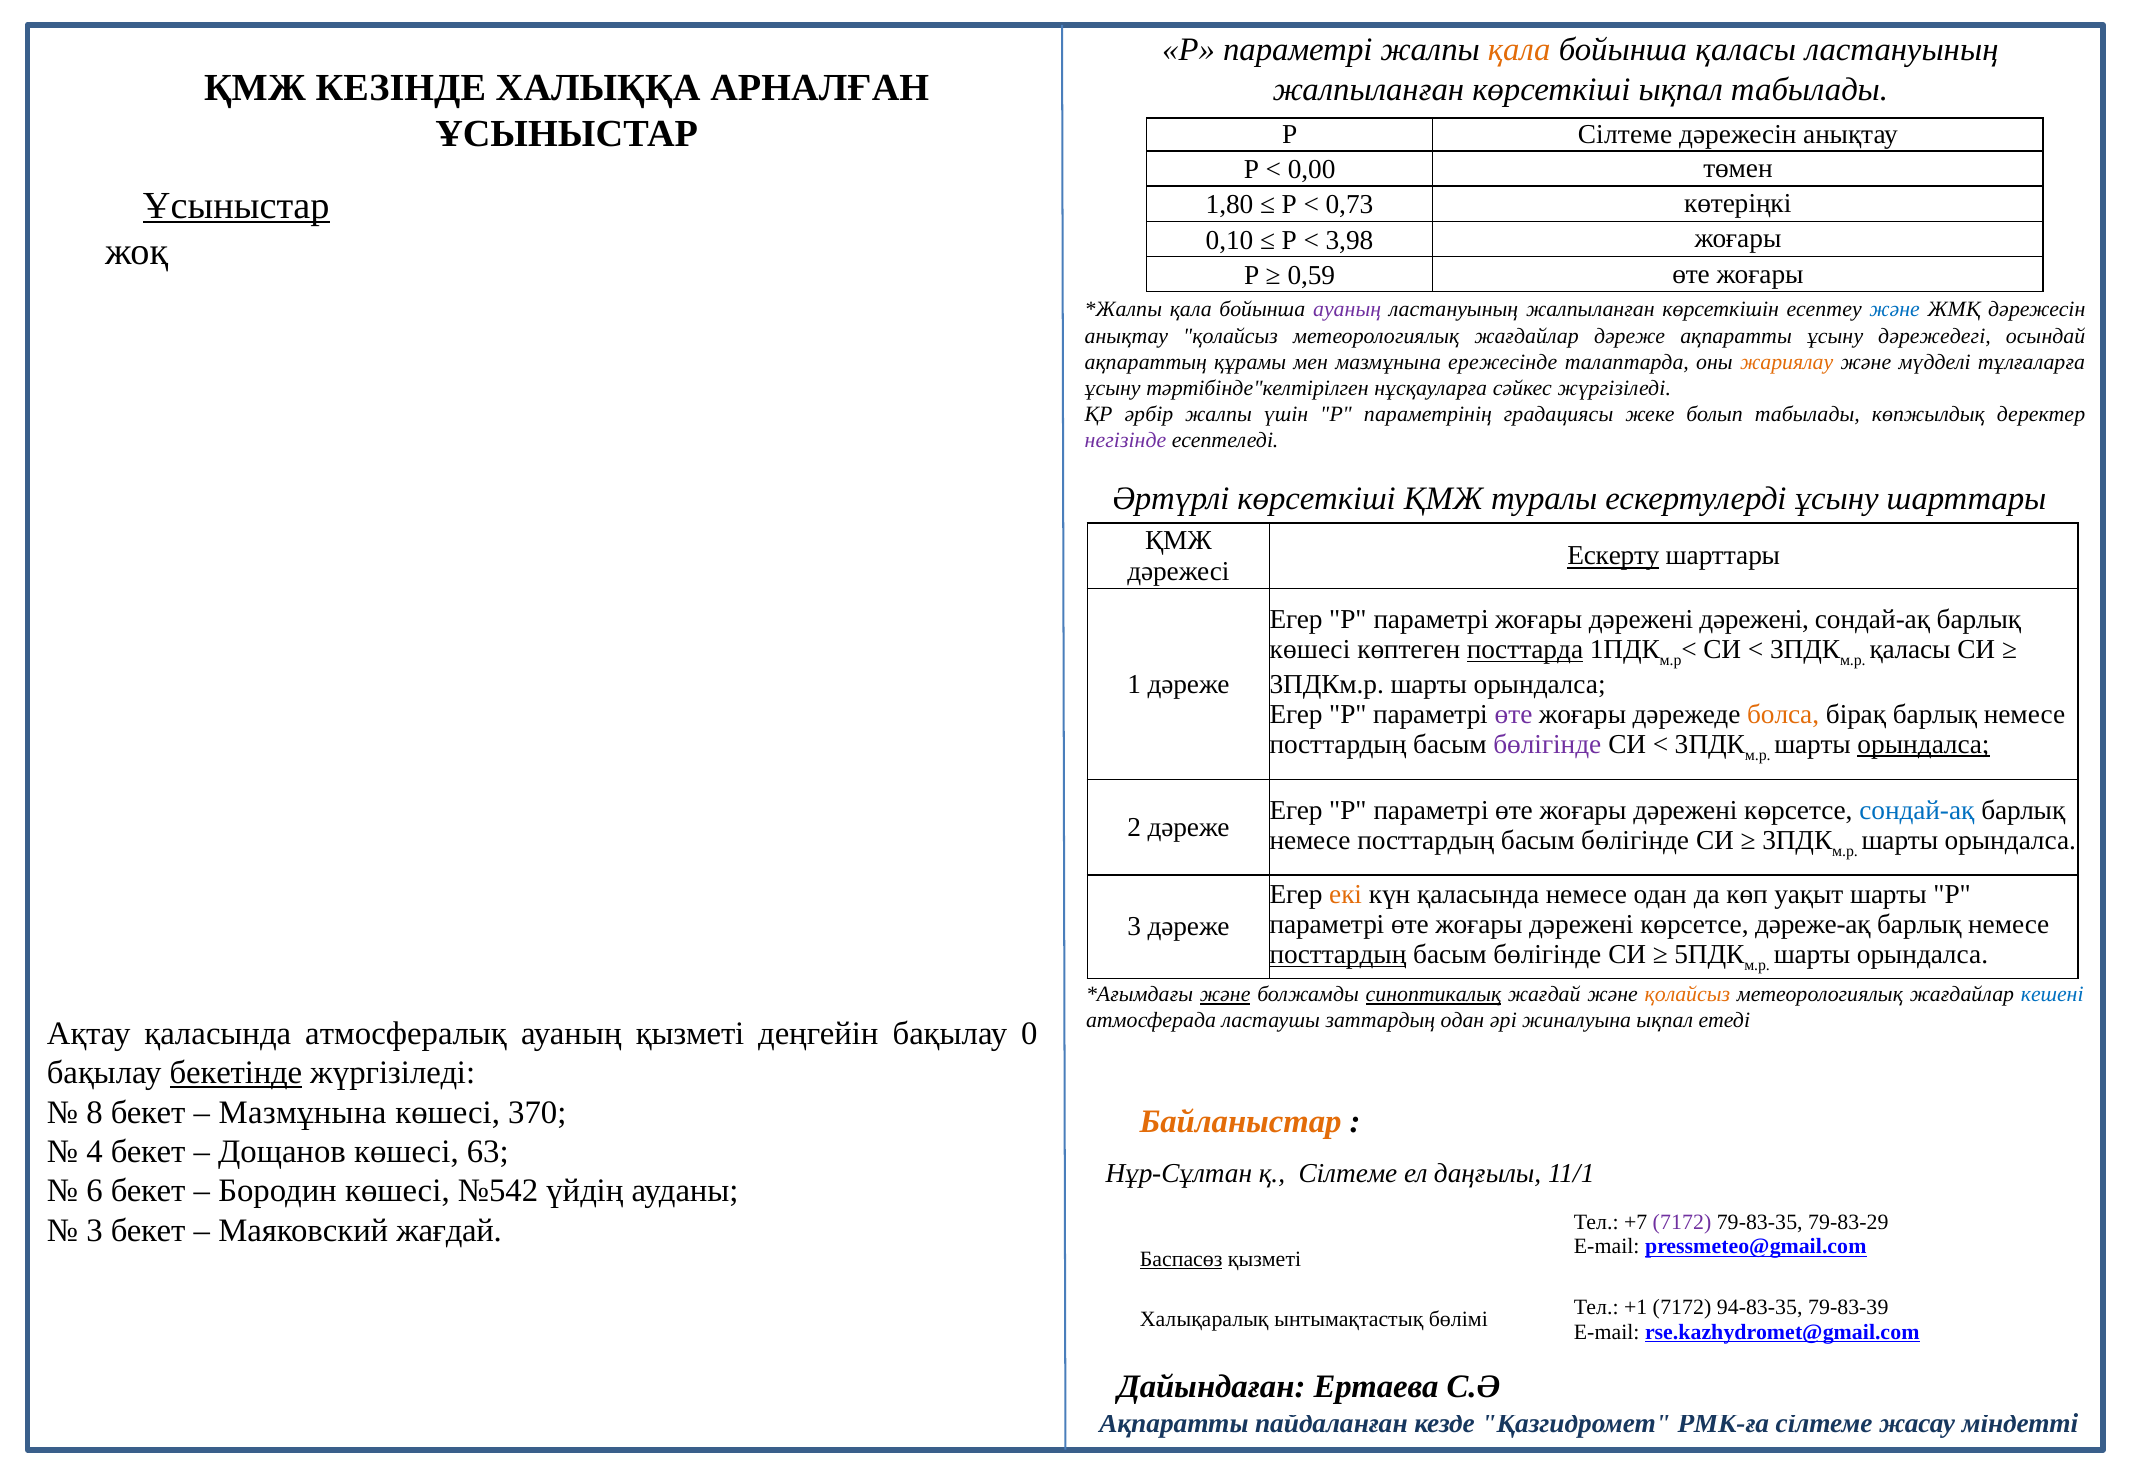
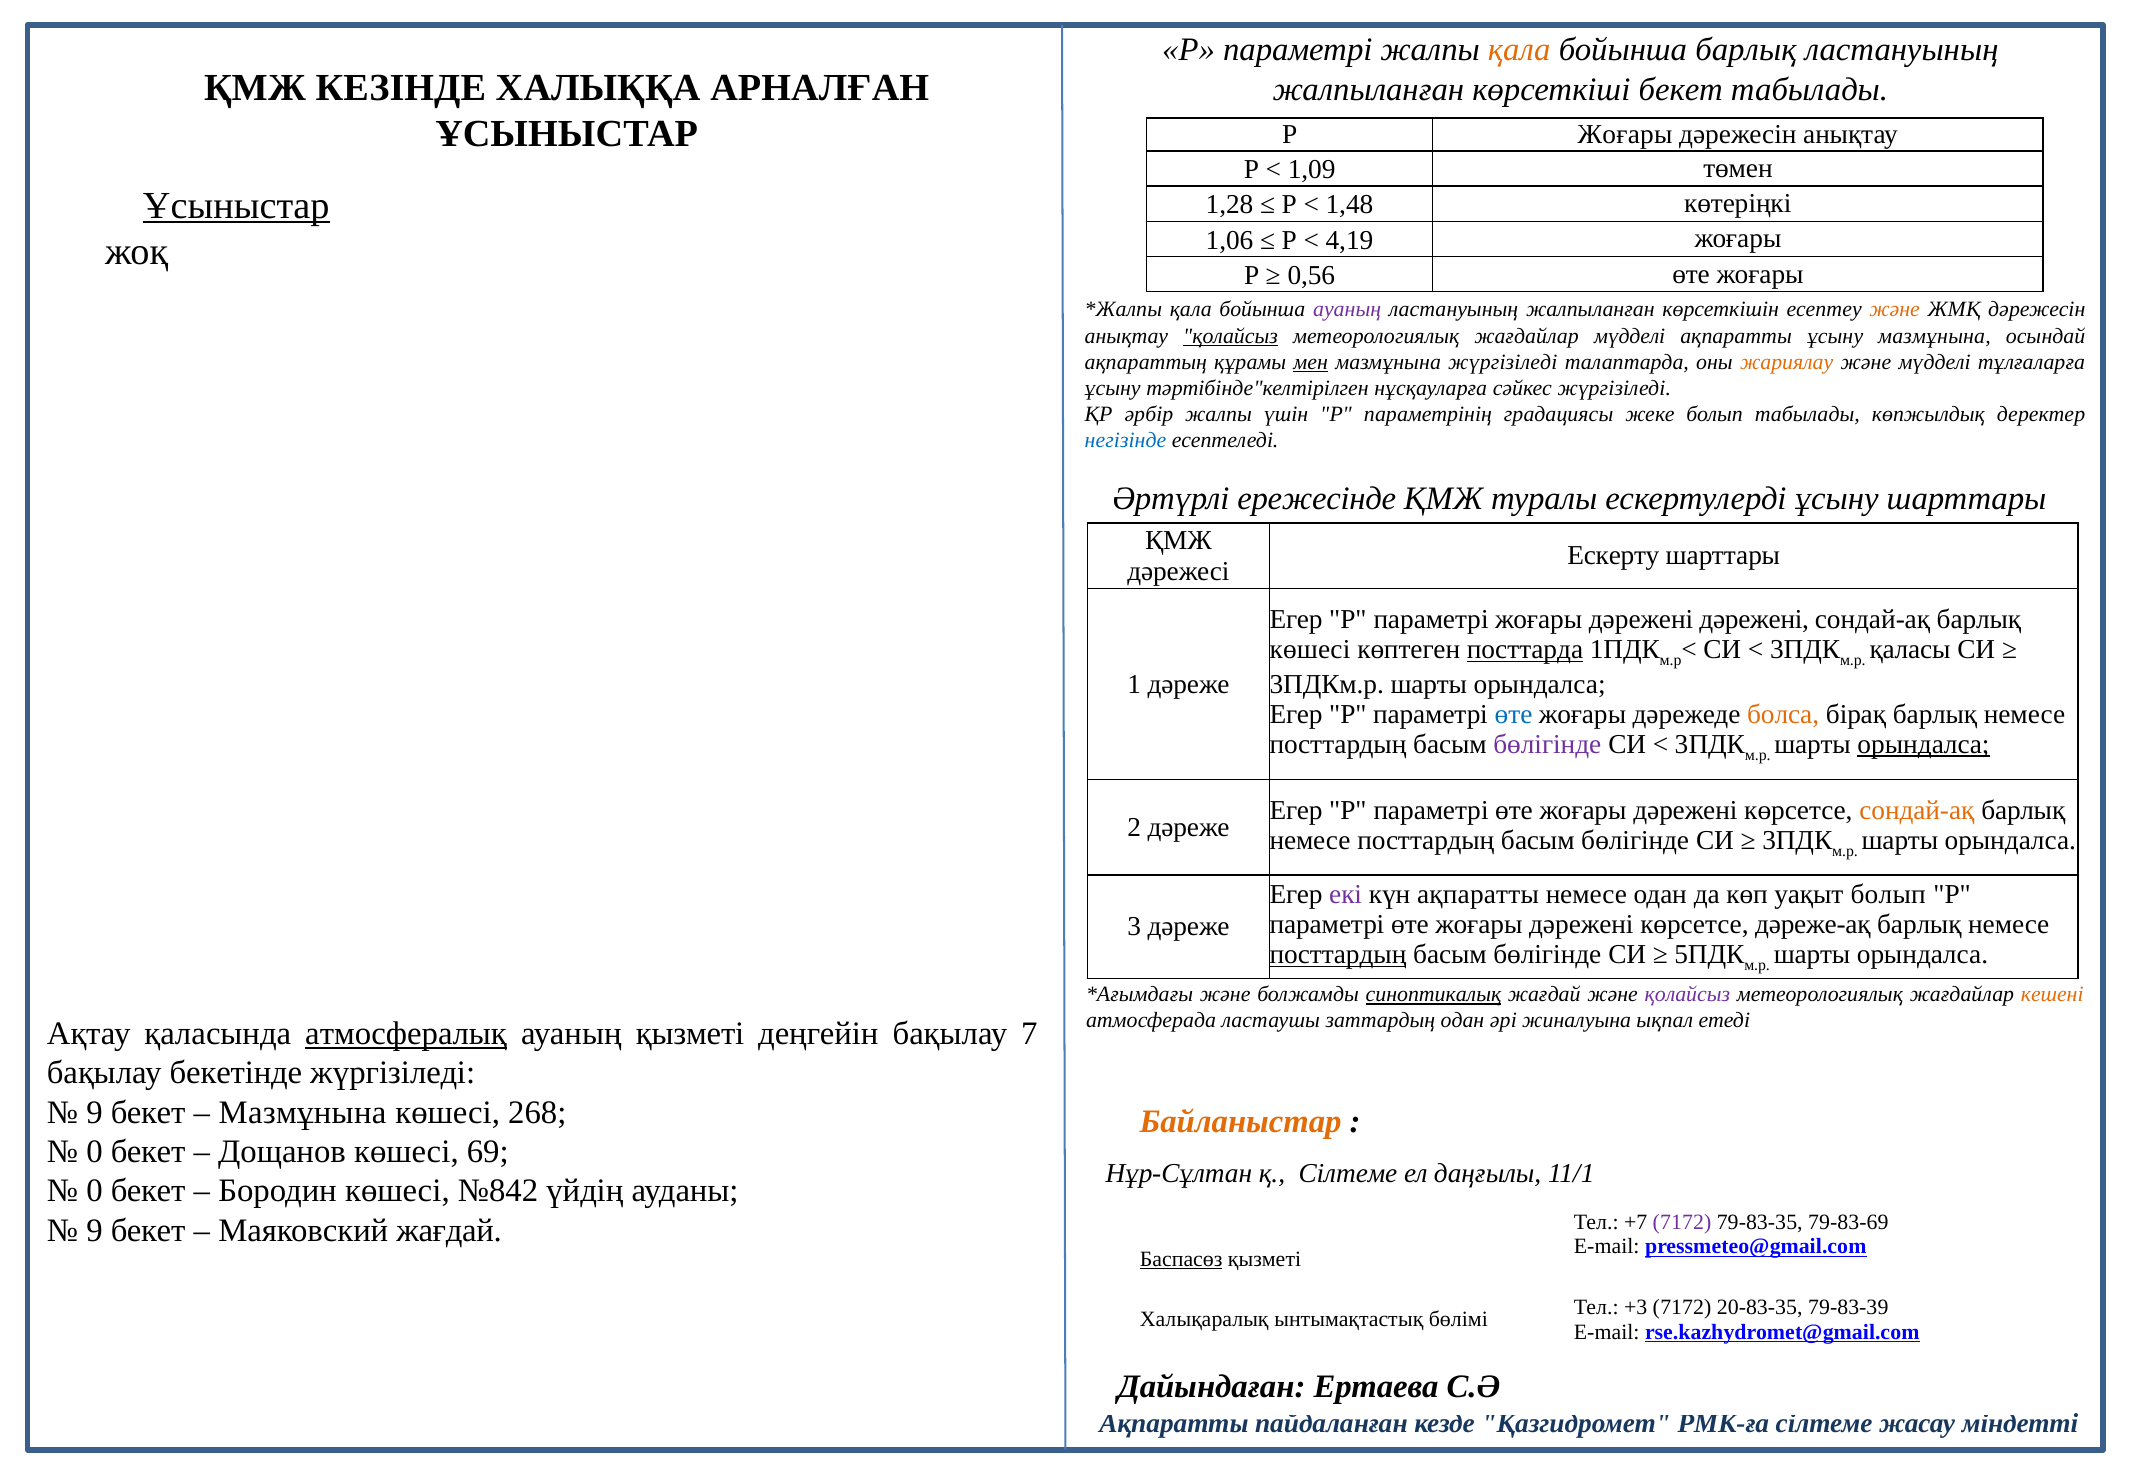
бойынша қаласы: қаласы -> барлық
көрсеткіші ықпал: ықпал -> бекет
Р Сілтеме: Сілтеме -> Жоғары
0,00: 0,00 -> 1,09
1,80: 1,80 -> 1,28
0,73: 0,73 -> 1,48
0,10: 0,10 -> 1,06
3,98: 3,98 -> 4,19
0,59: 0,59 -> 0,56
және at (1895, 310) colour: blue -> orange
қолайсыз at (1231, 336) underline: none -> present
жағдайлар дәреже: дәреже -> мүдделі
ұсыну дәрежедегі: дәрежедегі -> мазмұнына
мен underline: none -> present
мазмұнына ережесінде: ережесінде -> жүргізіледі
негізінде colour: purple -> blue
Әртүрлі көрсеткіші: көрсеткіші -> ережесінде
Ескерту underline: present -> none
өте at (1514, 715) colour: purple -> blue
сондай-ақ at (1917, 810) colour: blue -> orange
екі colour: orange -> purple
күн қаласында: қаласында -> ақпаратты
уақыт шарты: шарты -> болып
және at (1225, 995) underline: present -> none
қолайсыз at (1687, 995) colour: orange -> purple
кешені colour: blue -> orange
атмосфералық underline: none -> present
0: 0 -> 7
бекетінде underline: present -> none
8 at (94, 1113): 8 -> 9
370: 370 -> 268
4 at (94, 1152): 4 -> 0
63: 63 -> 69
6 at (94, 1191): 6 -> 0
№542: №542 -> №842
79-83-29: 79-83-29 -> 79-83-69
3 at (94, 1231): 3 -> 9
+1: +1 -> +3
94-83-35: 94-83-35 -> 20-83-35
